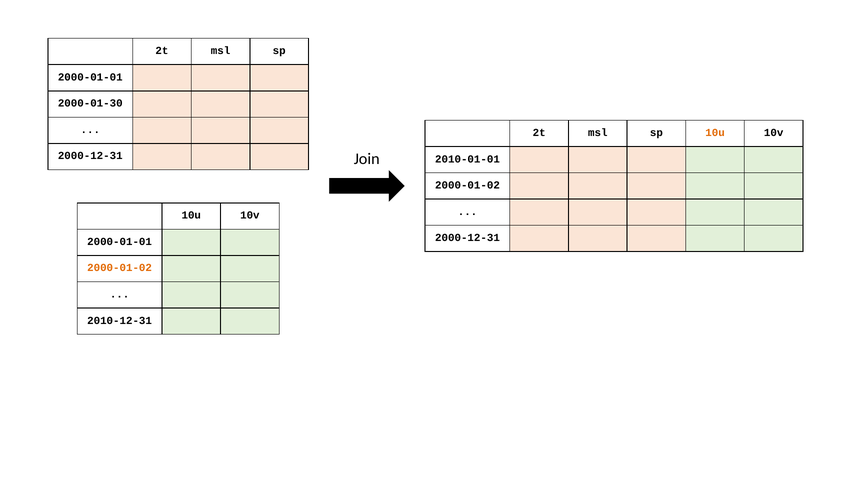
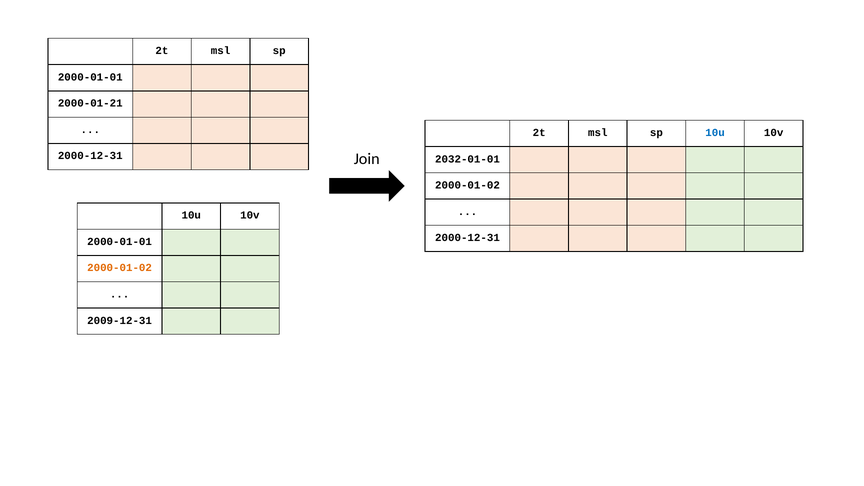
2000-01-30: 2000-01-30 -> 2000-01-21
10u at (715, 133) colour: orange -> blue
2010-01-01: 2010-01-01 -> 2032-01-01
2010-12-31: 2010-12-31 -> 2009-12-31
